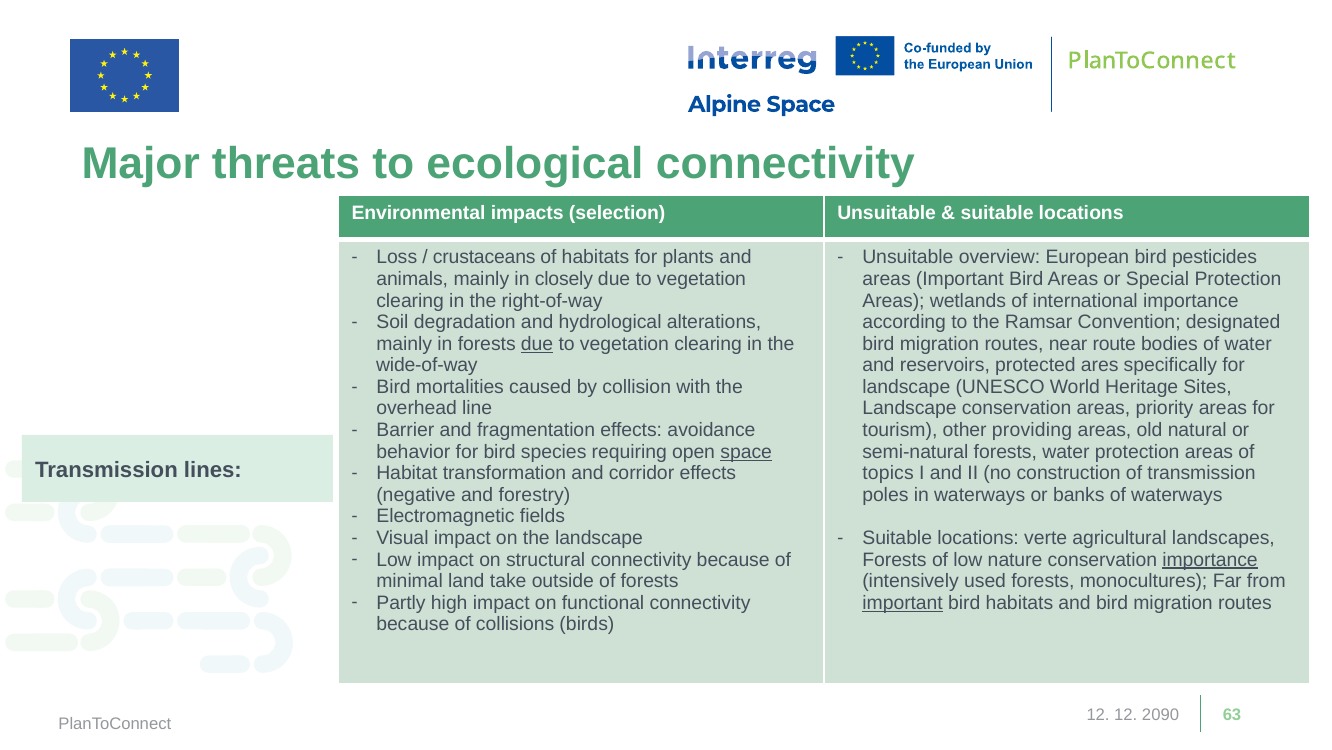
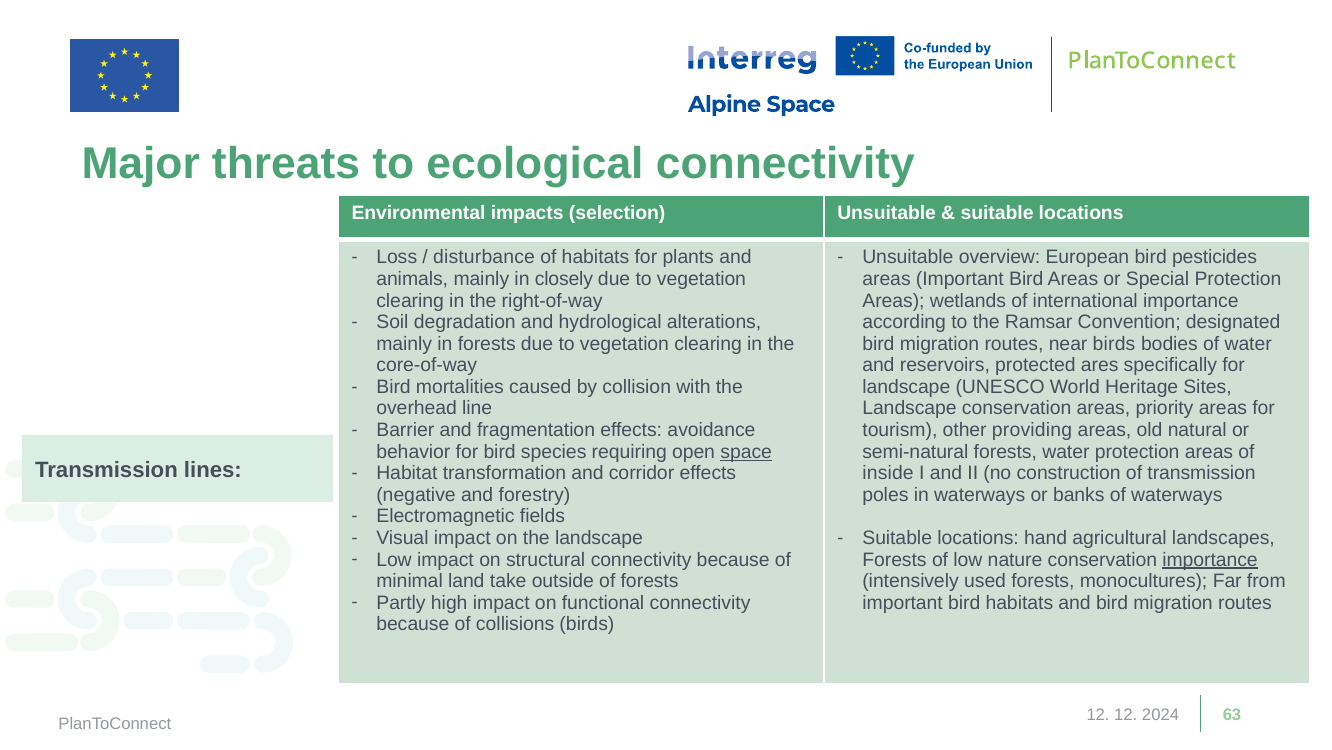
crustaceans: crustaceans -> disturbance
due at (537, 344) underline: present -> none
near route: route -> birds
wide-of-way: wide-of-way -> core-of-way
topics: topics -> inside
verte: verte -> hand
important at (903, 602) underline: present -> none
2090: 2090 -> 2024
